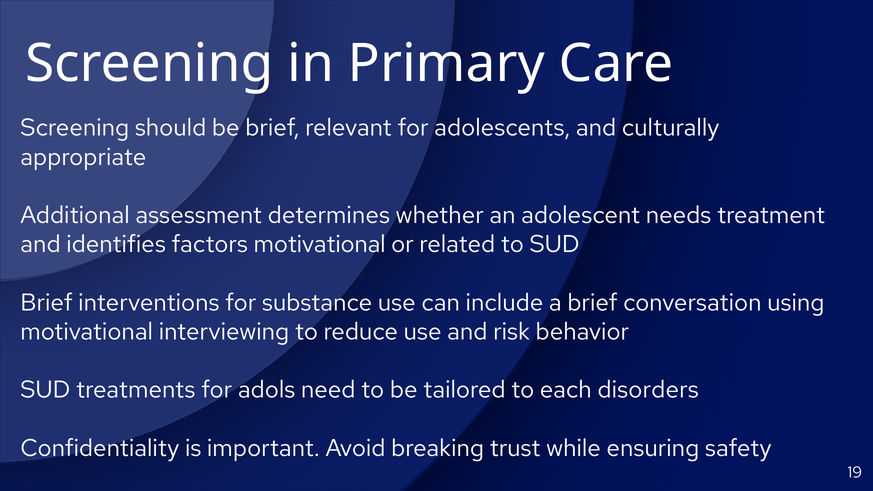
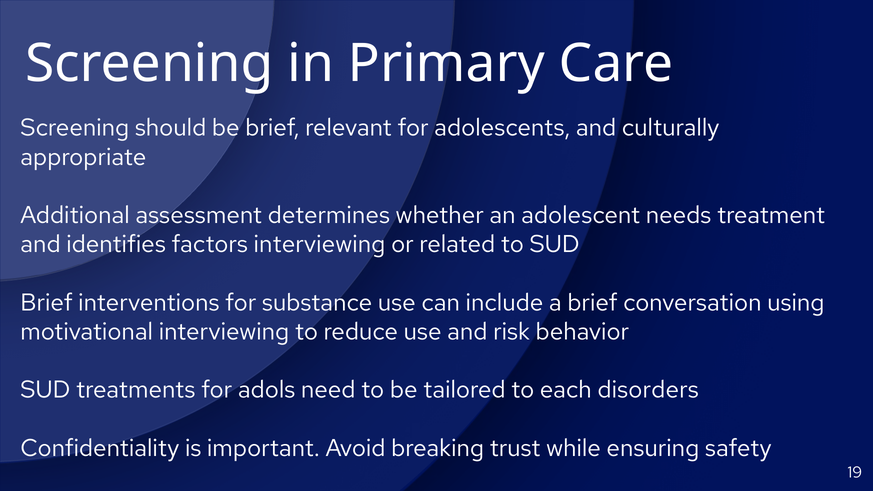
factors motivational: motivational -> interviewing
